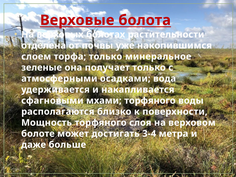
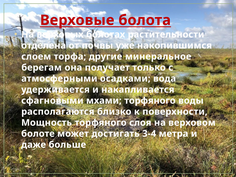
торфа только: только -> другие
зеленые: зеленые -> берегам
